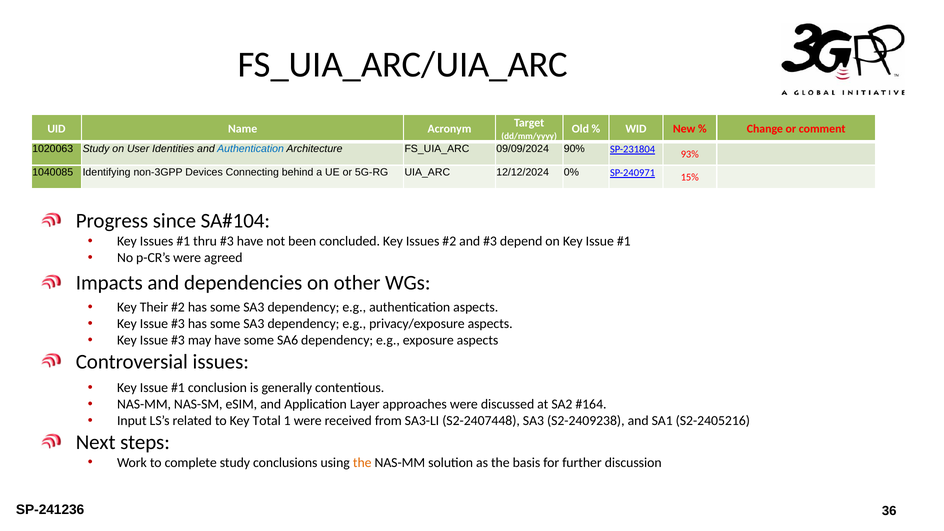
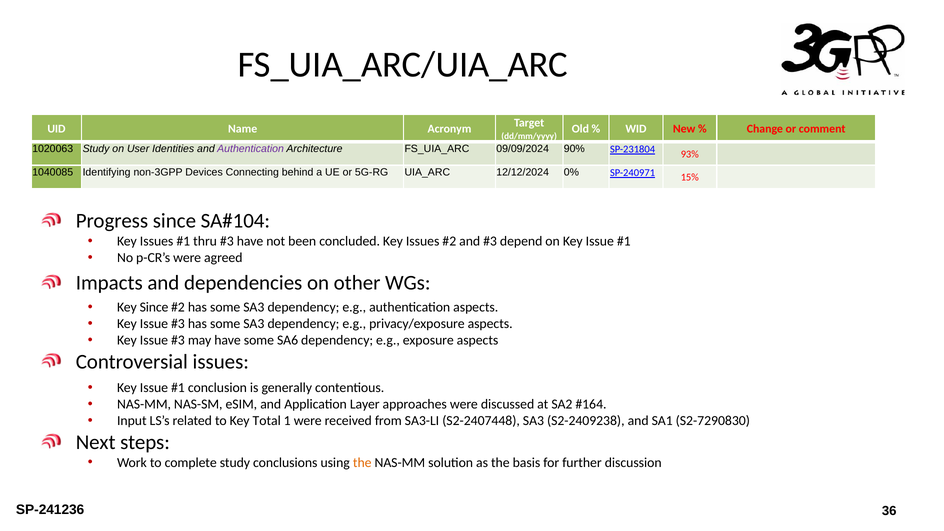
Authentication at (251, 149) colour: blue -> purple
Key Their: Their -> Since
S2-2405216: S2-2405216 -> S2-7290830
